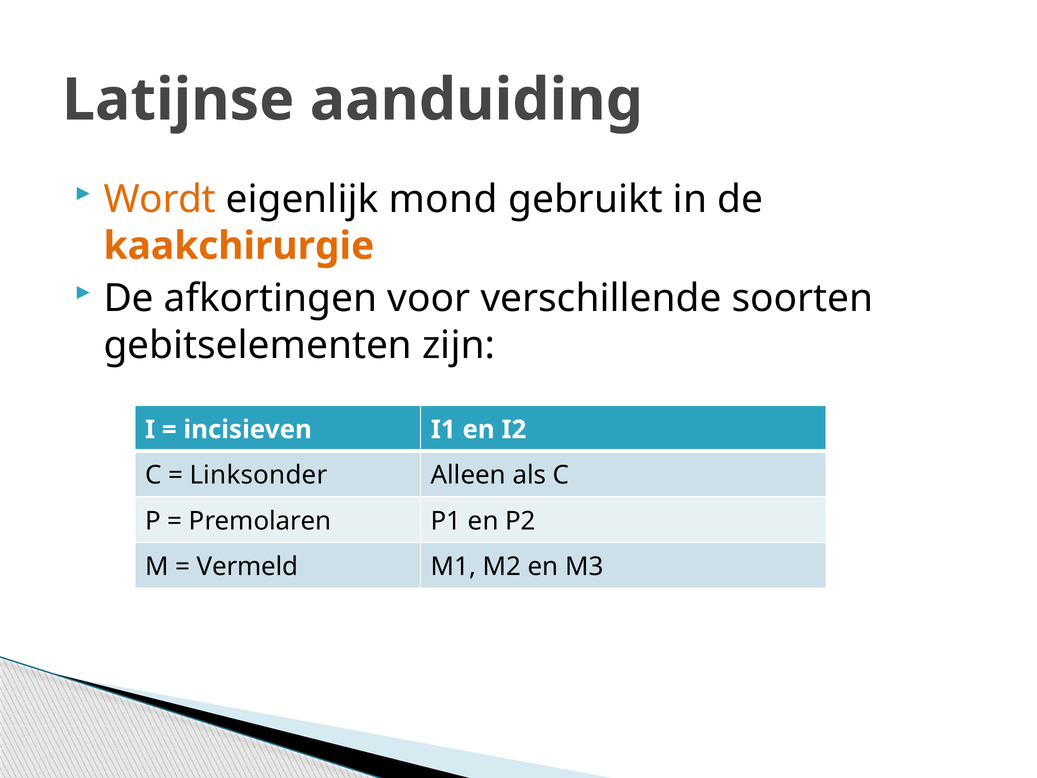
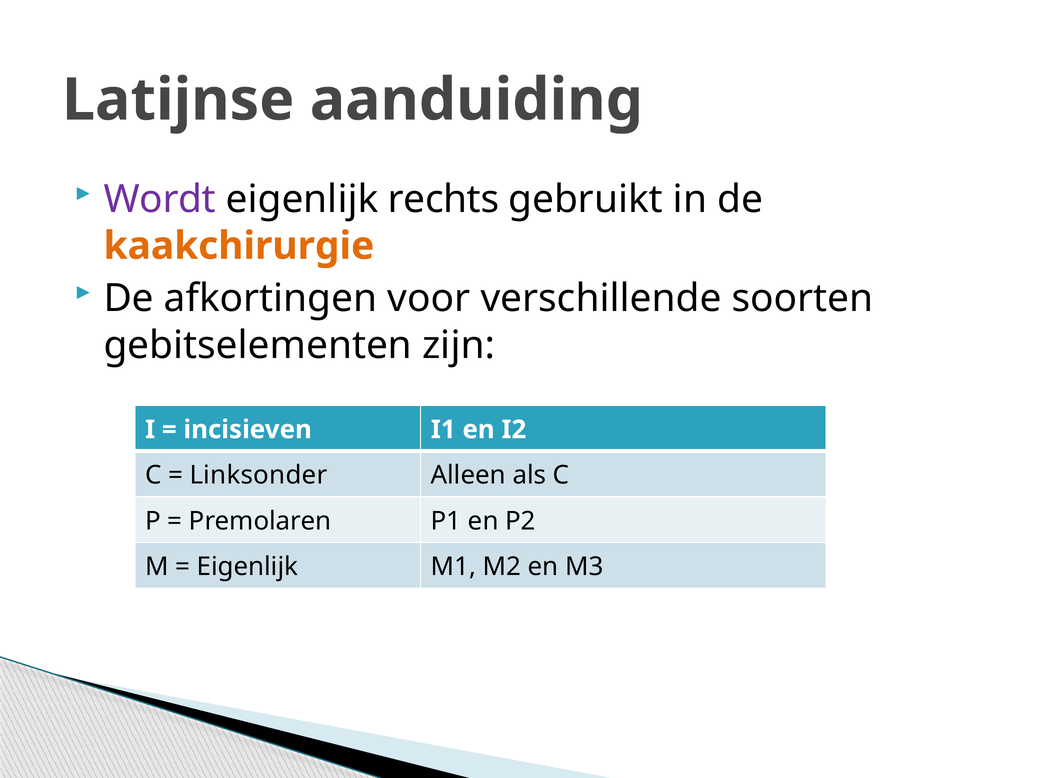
Wordt colour: orange -> purple
mond: mond -> rechts
Vermeld at (247, 567): Vermeld -> Eigenlijk
